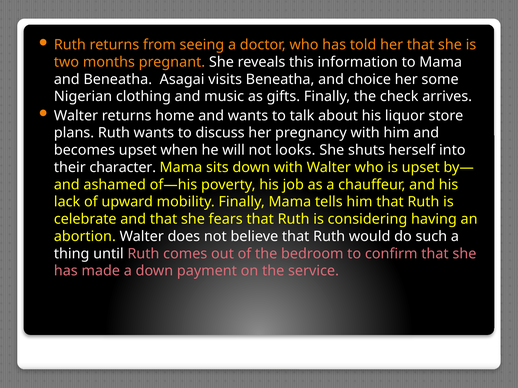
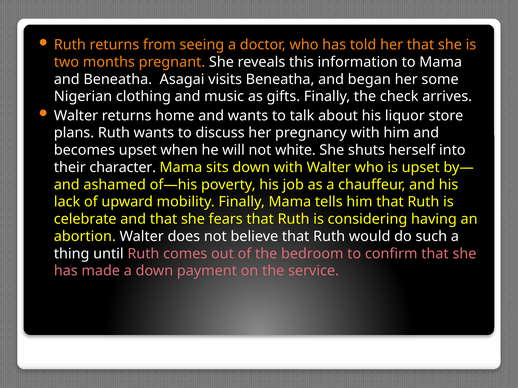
choice: choice -> began
looks: looks -> white
